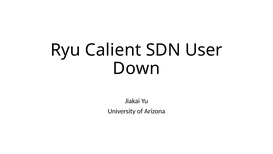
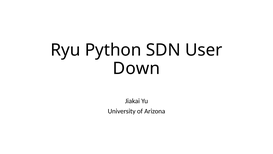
Calient: Calient -> Python
